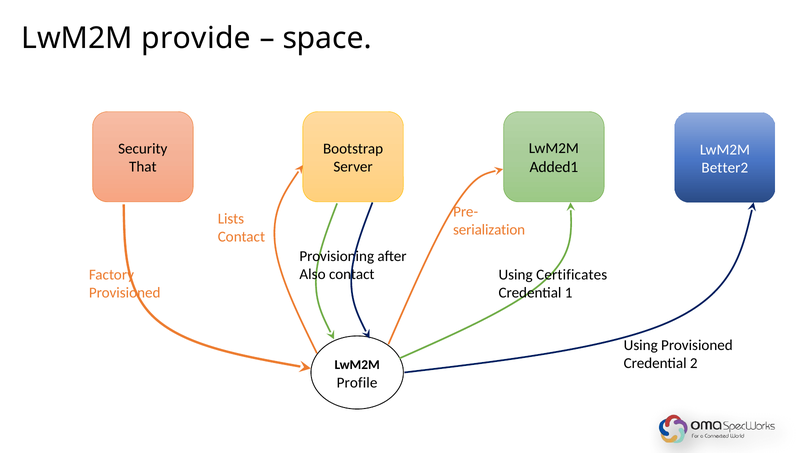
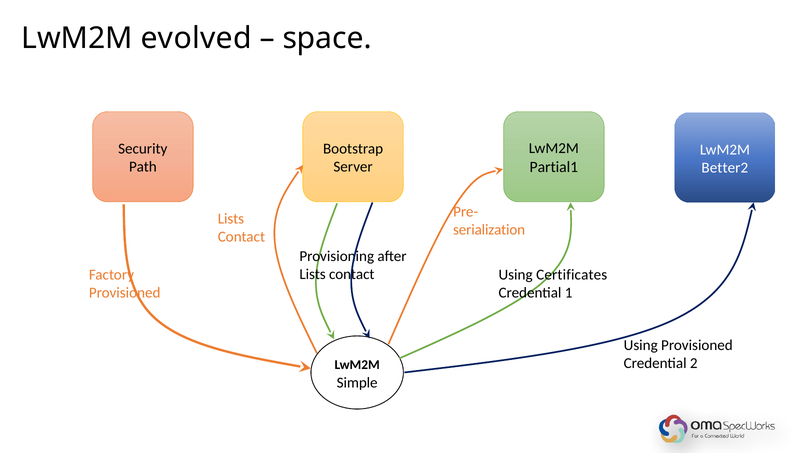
provide: provide -> evolved
Added1: Added1 -> Partial1
That: That -> Path
Also at (313, 274): Also -> Lists
Profile: Profile -> Simple
